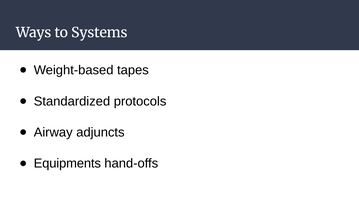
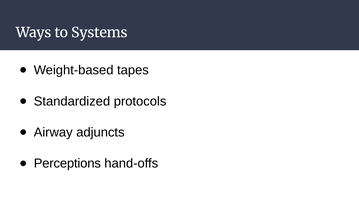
Equipments: Equipments -> Perceptions
